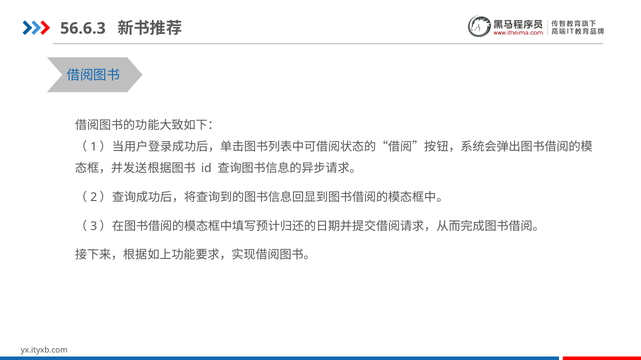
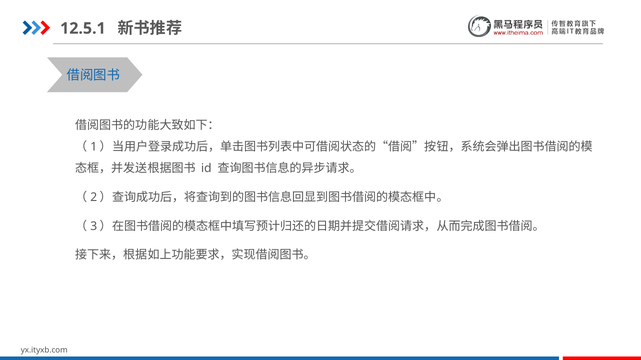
56.6.3: 56.6.3 -> 12.5.1
